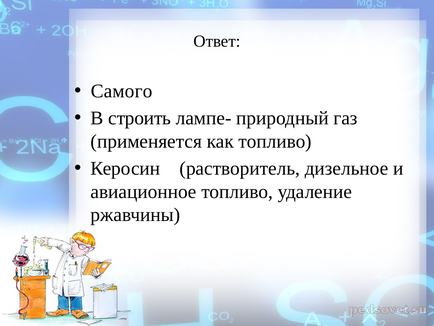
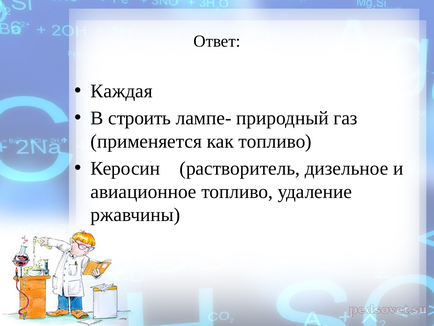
Самого: Самого -> Каждая
